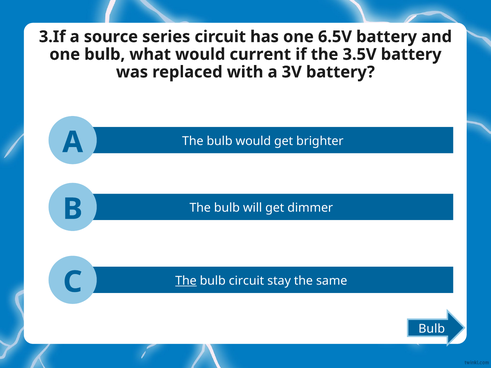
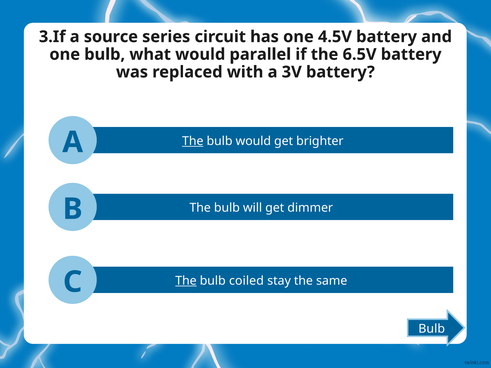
6.5V: 6.5V -> 4.5V
current: current -> parallel
3.5V: 3.5V -> 6.5V
The at (193, 141) underline: none -> present
bulb circuit: circuit -> coiled
